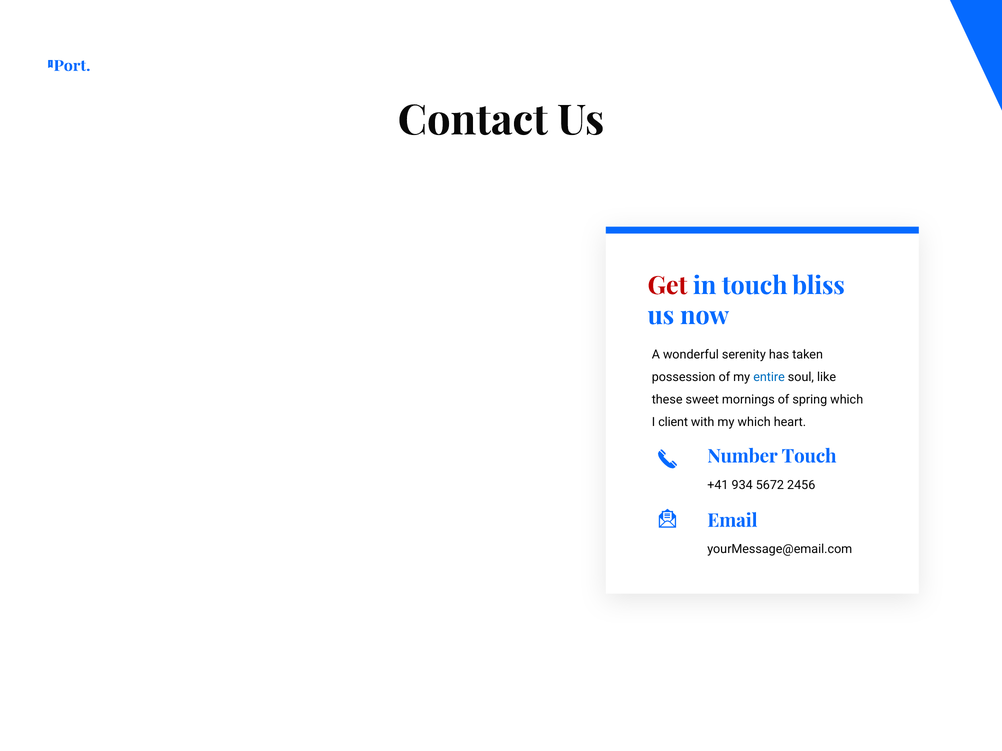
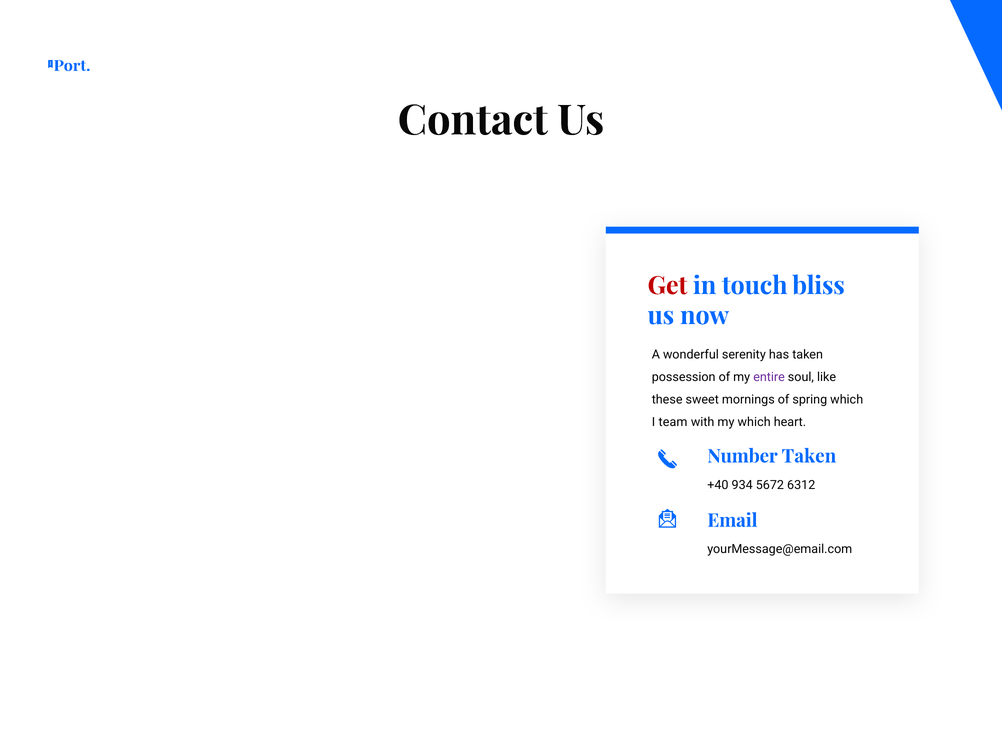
entire colour: blue -> purple
client: client -> team
Number Touch: Touch -> Taken
+41: +41 -> +40
2456: 2456 -> 6312
